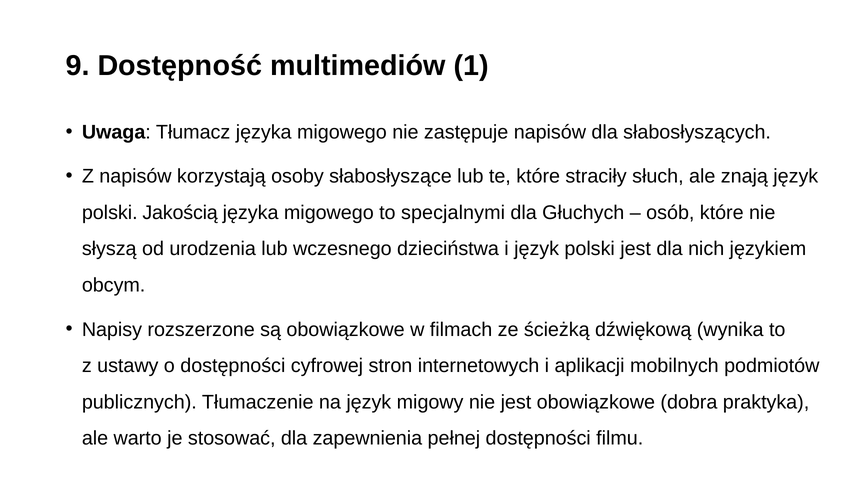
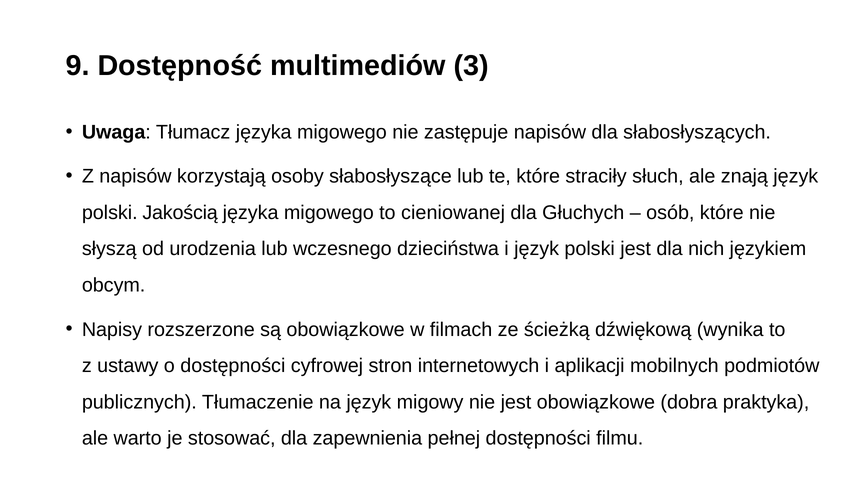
1: 1 -> 3
specjalnymi: specjalnymi -> cieniowanej
